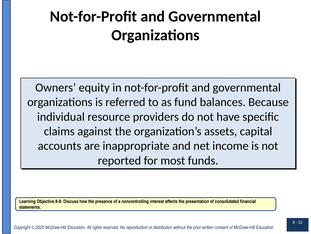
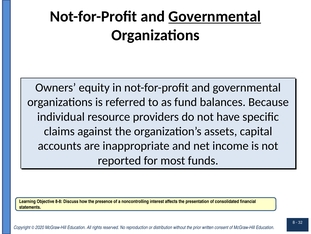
Governmental at (215, 16) underline: none -> present
